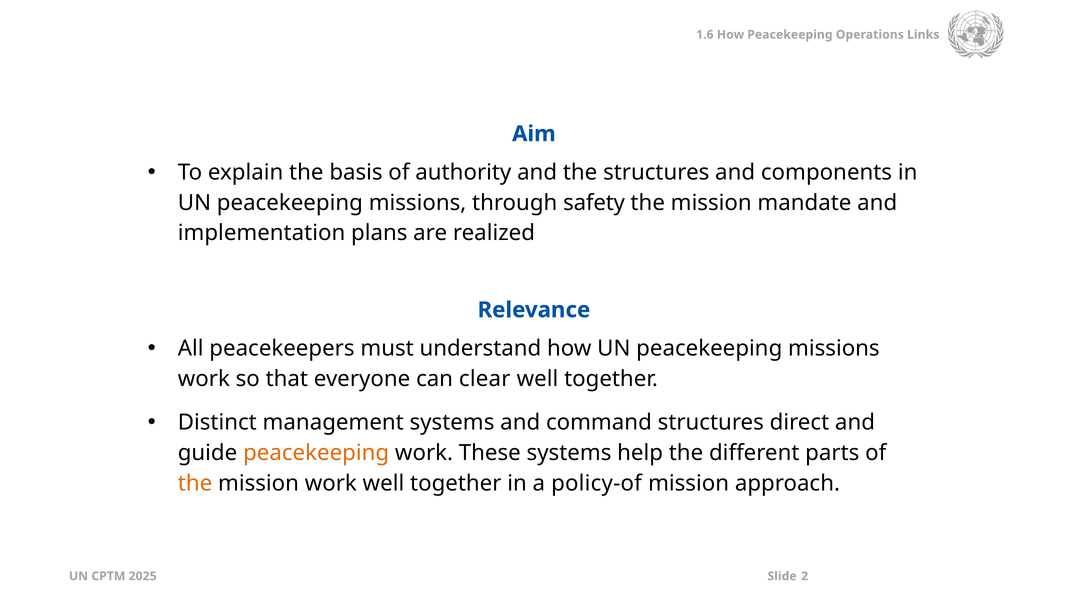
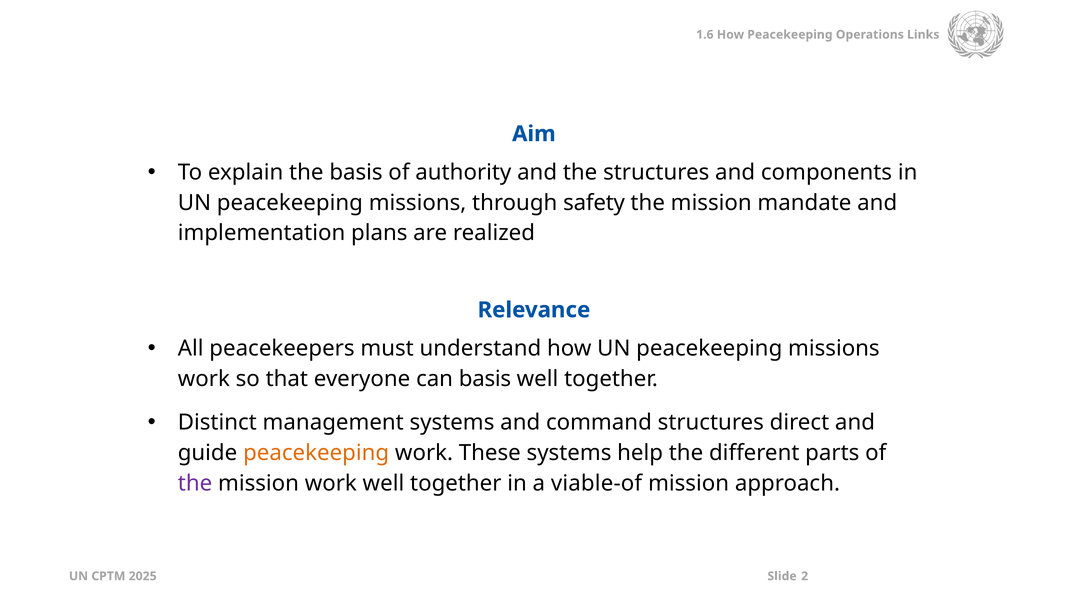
can clear: clear -> basis
the at (195, 484) colour: orange -> purple
policy-of: policy-of -> viable-of
